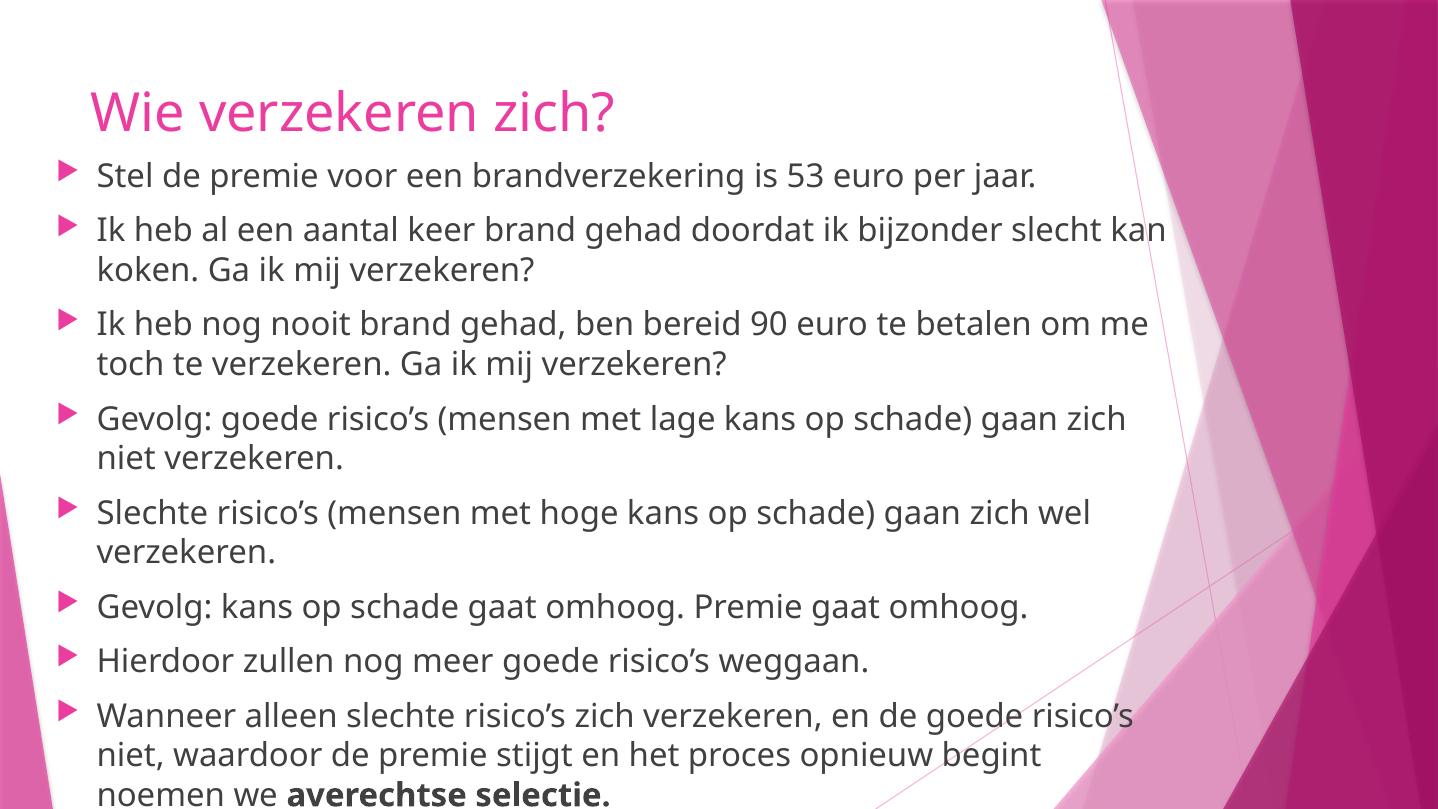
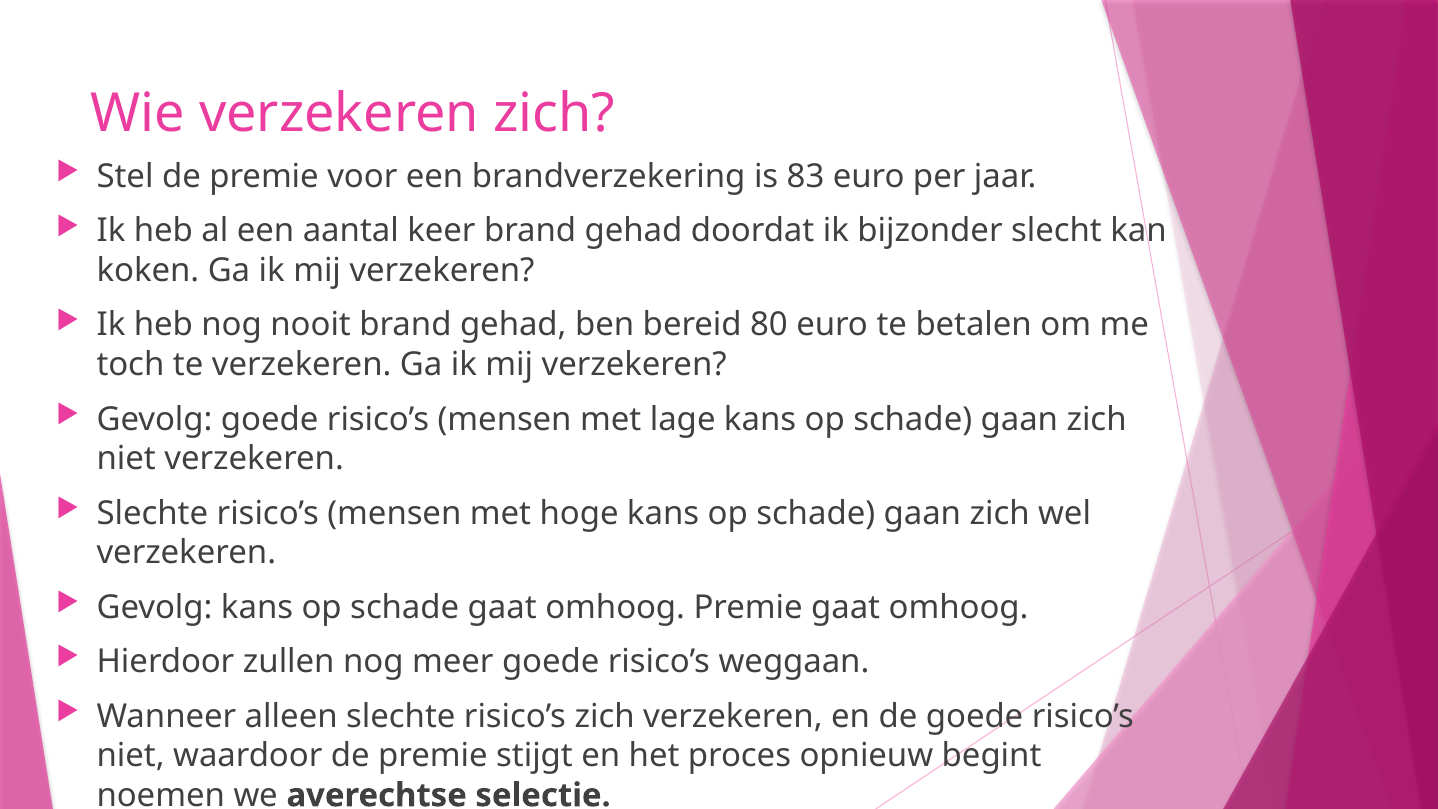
53: 53 -> 83
90: 90 -> 80
